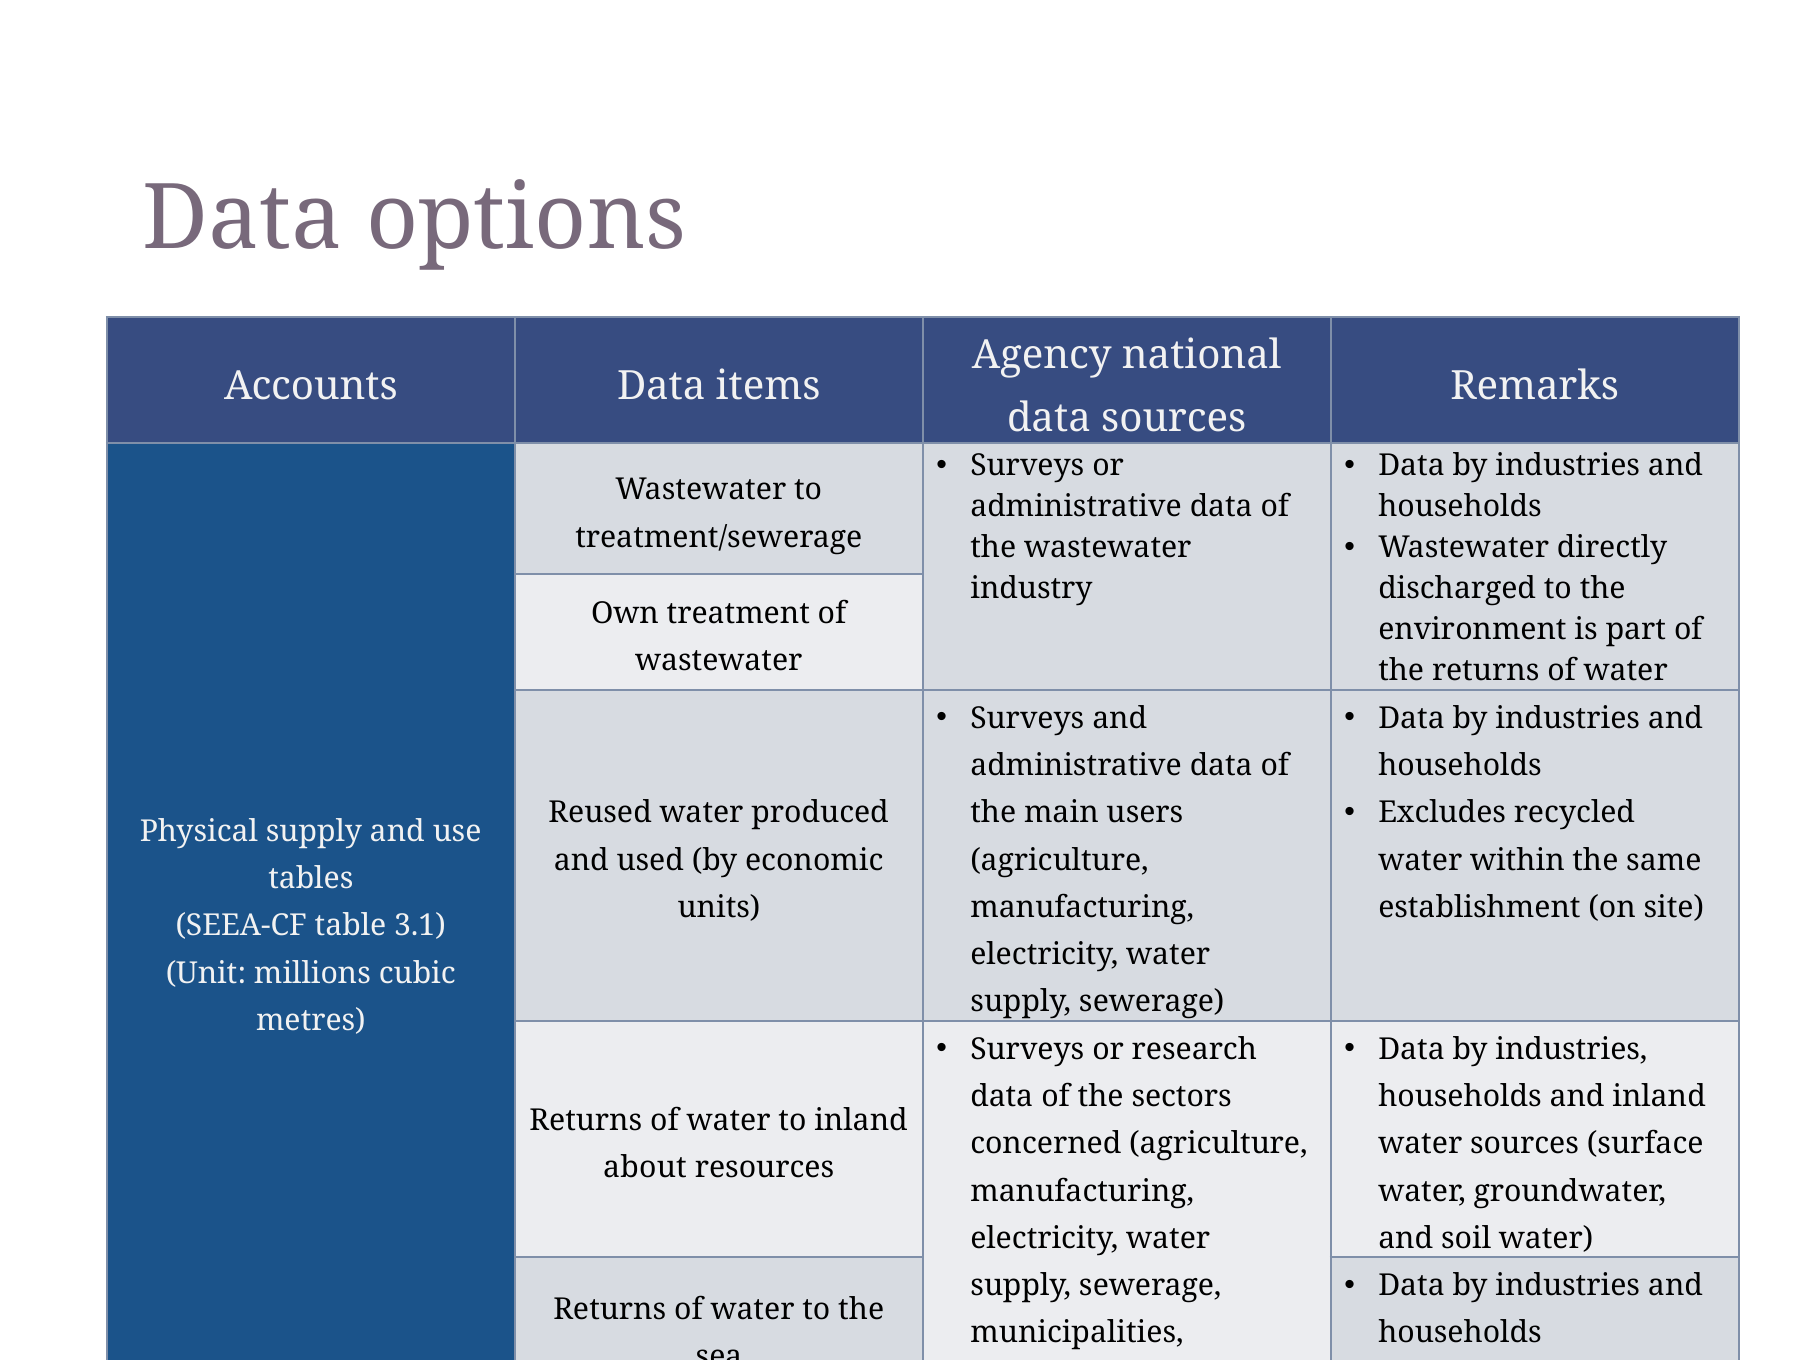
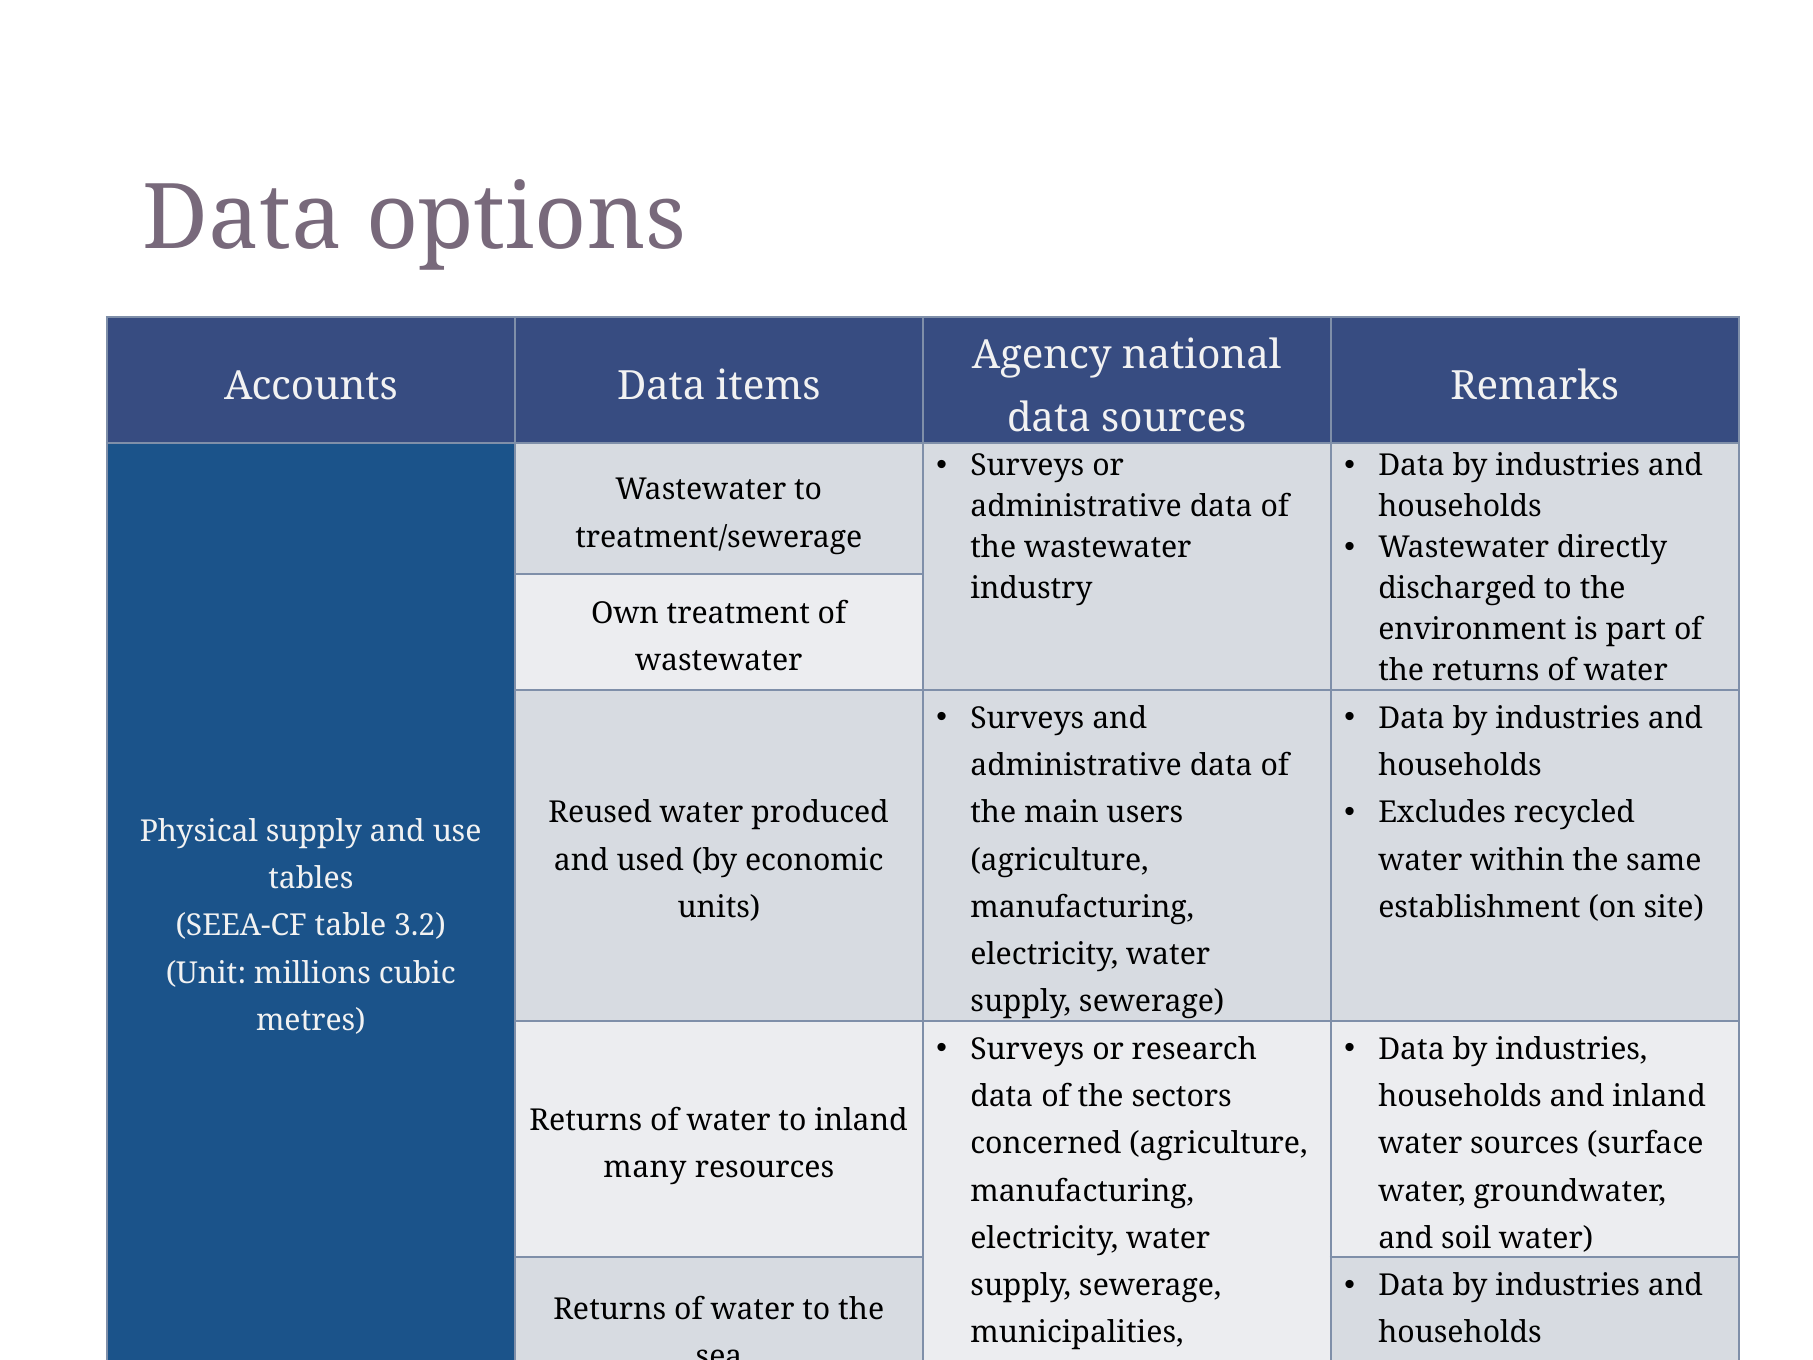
3.1: 3.1 -> 3.2
about: about -> many
